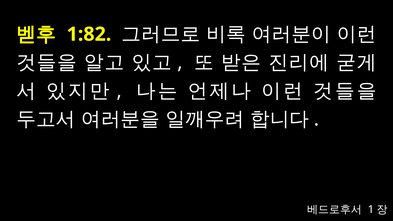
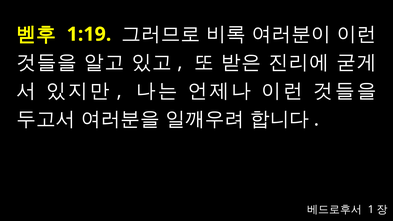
1:82: 1:82 -> 1:19
